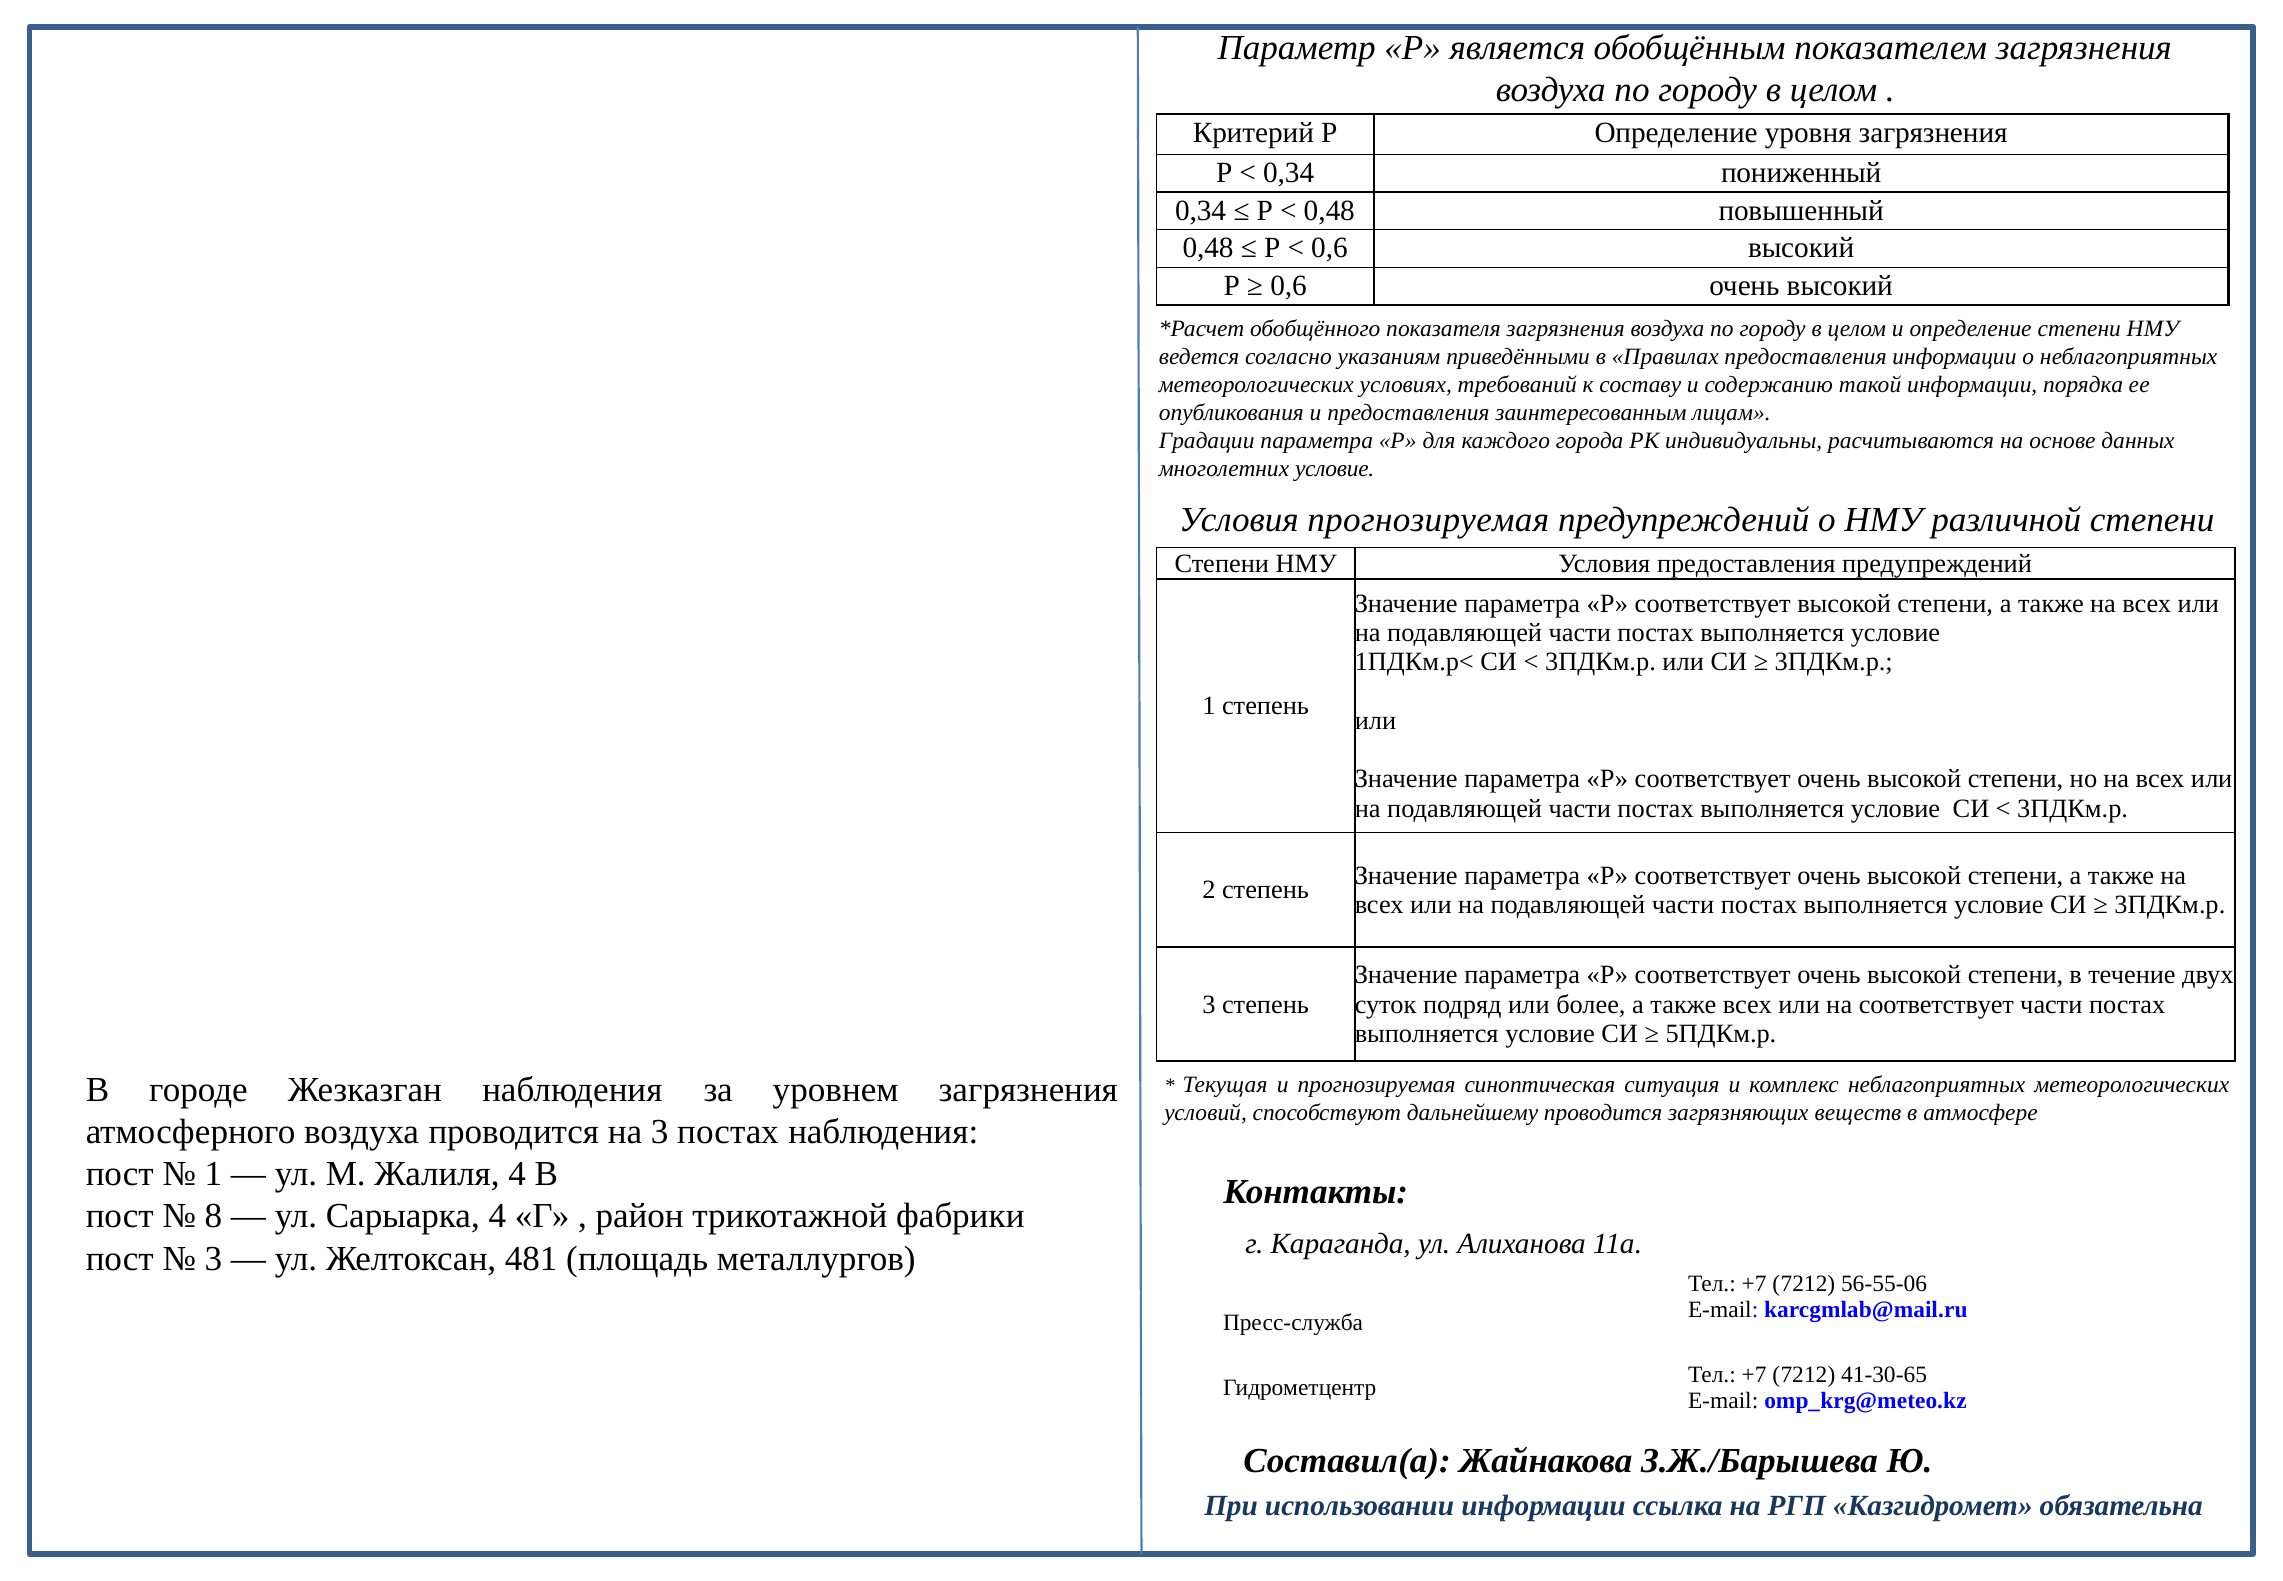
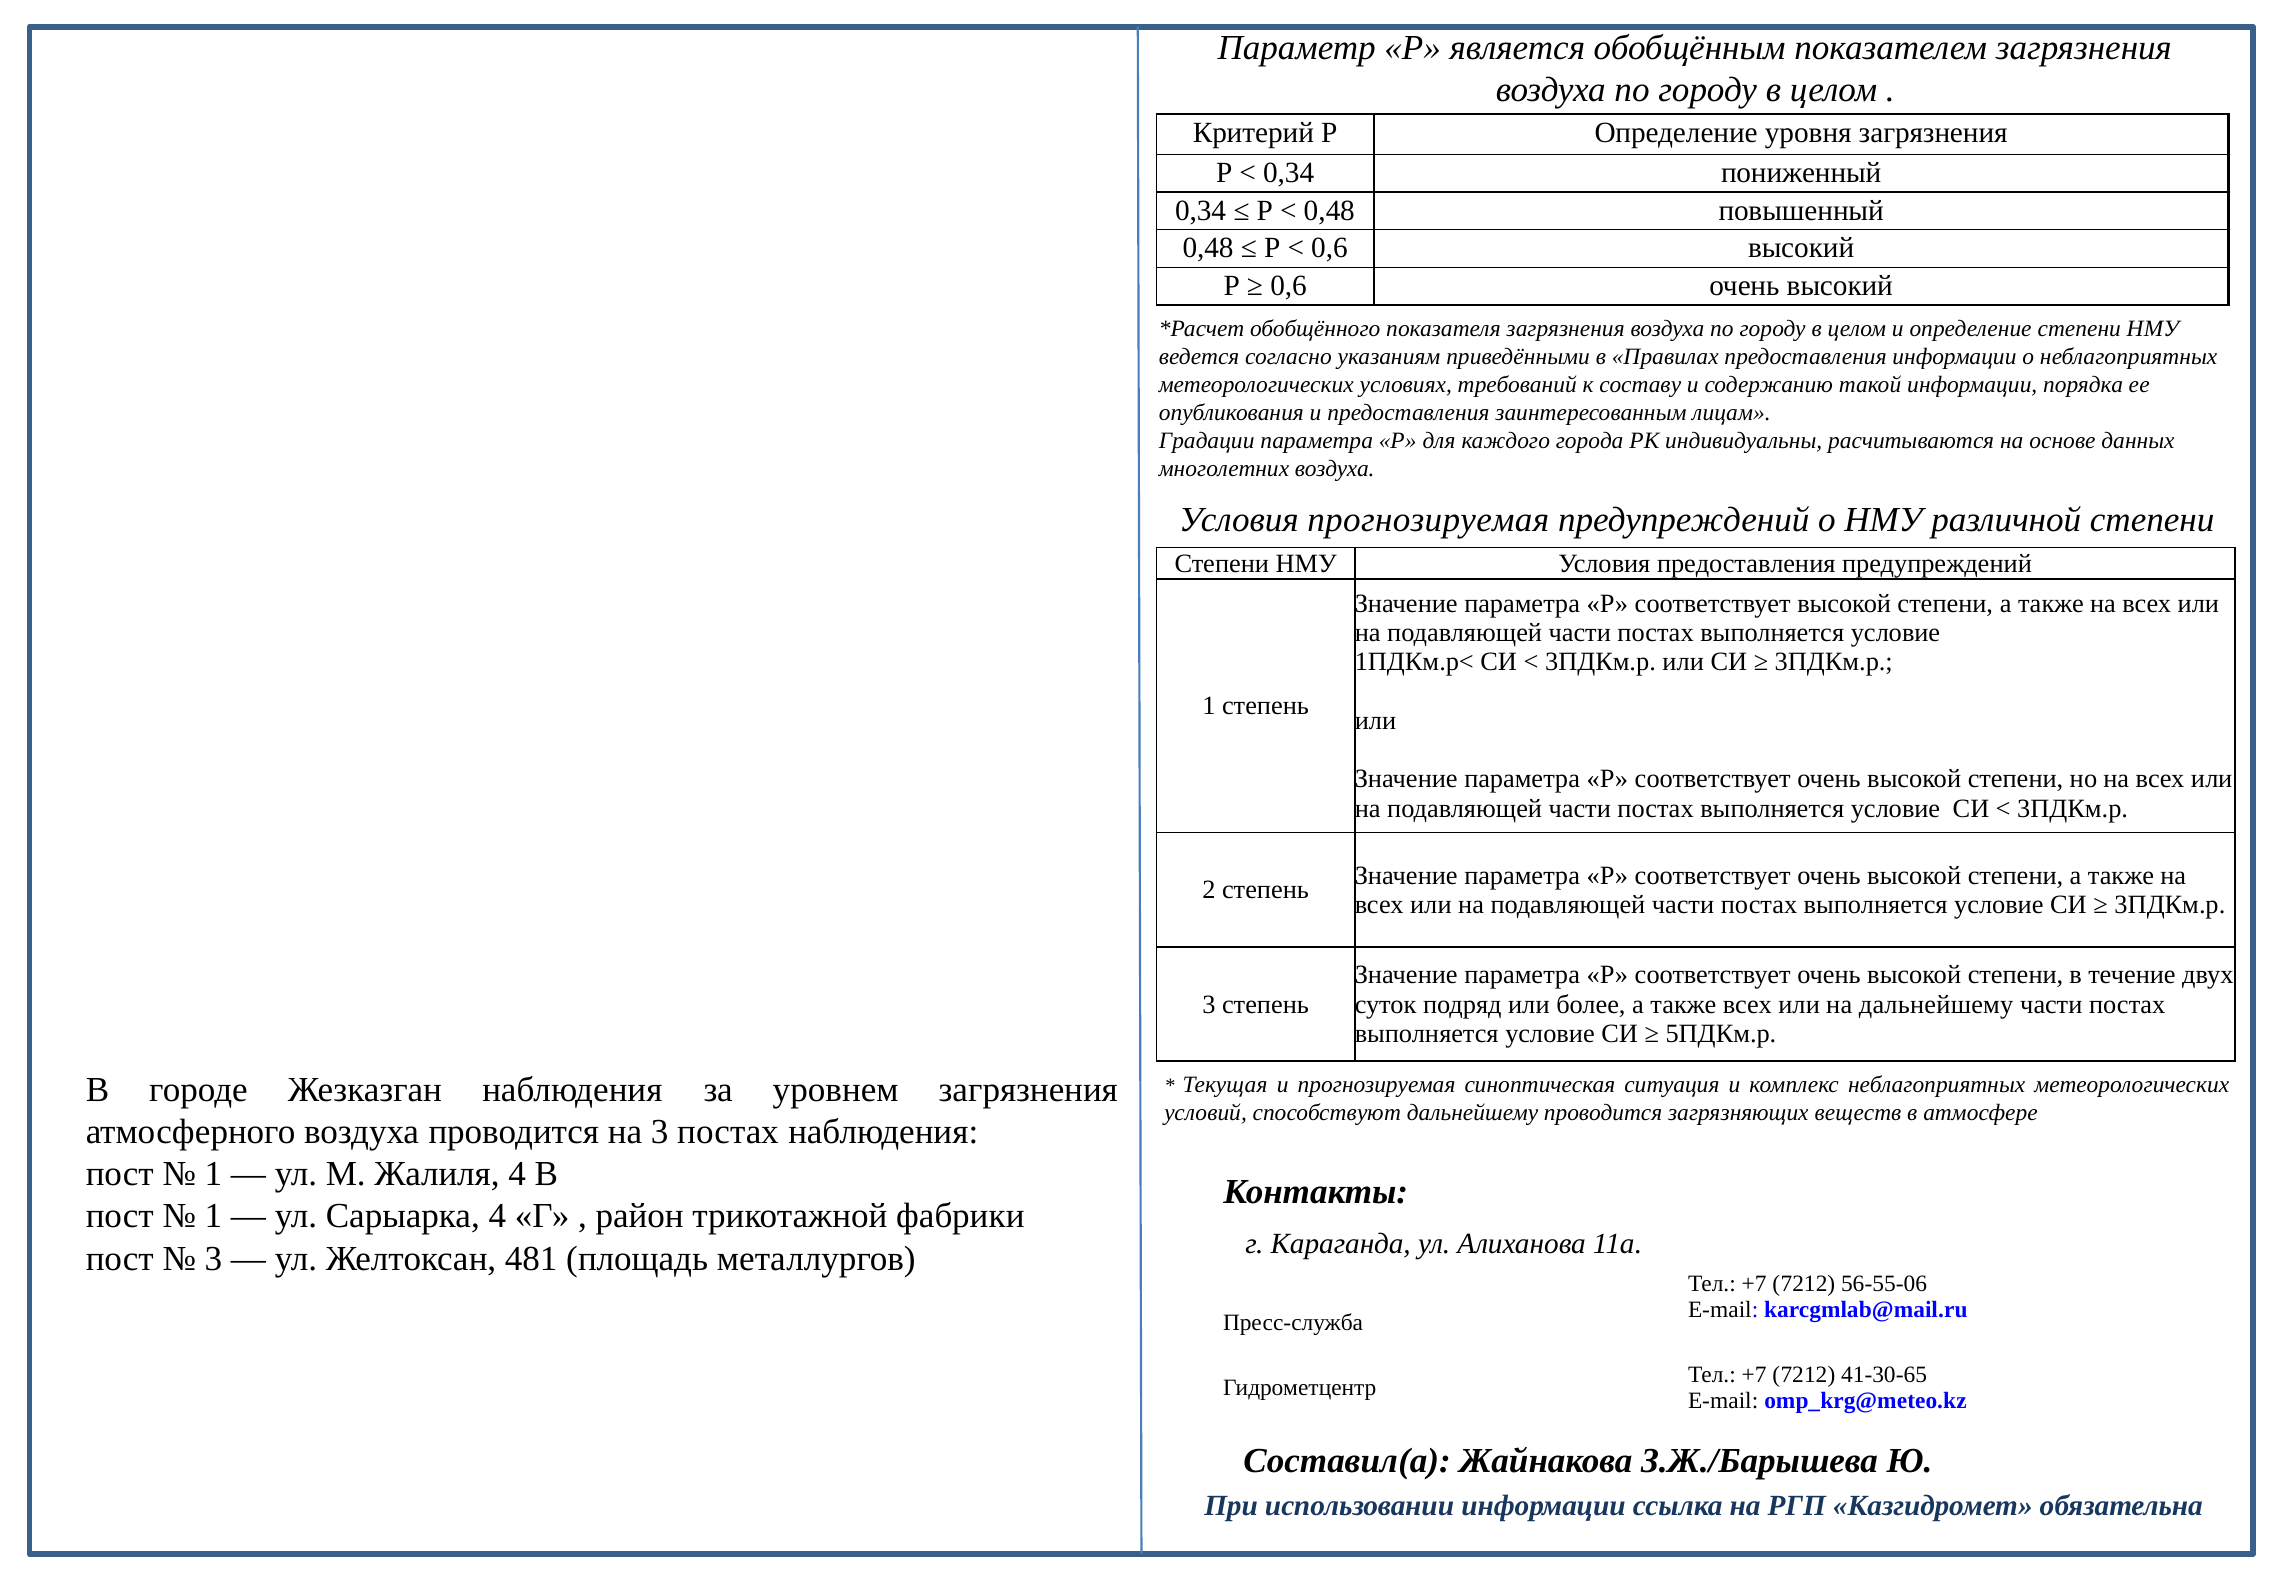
многолетних условие: условие -> воздуха
на соответствует: соответствует -> дальнейшему
8 at (213, 1216): 8 -> 1
